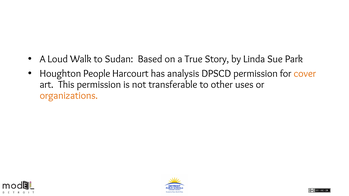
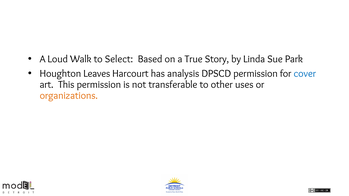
Sudan: Sudan -> Select
People: People -> Leaves
cover colour: orange -> blue
